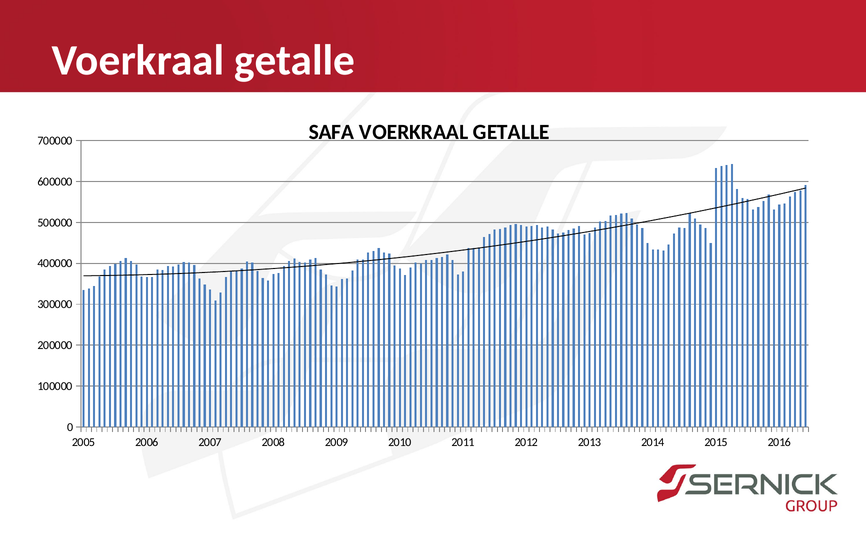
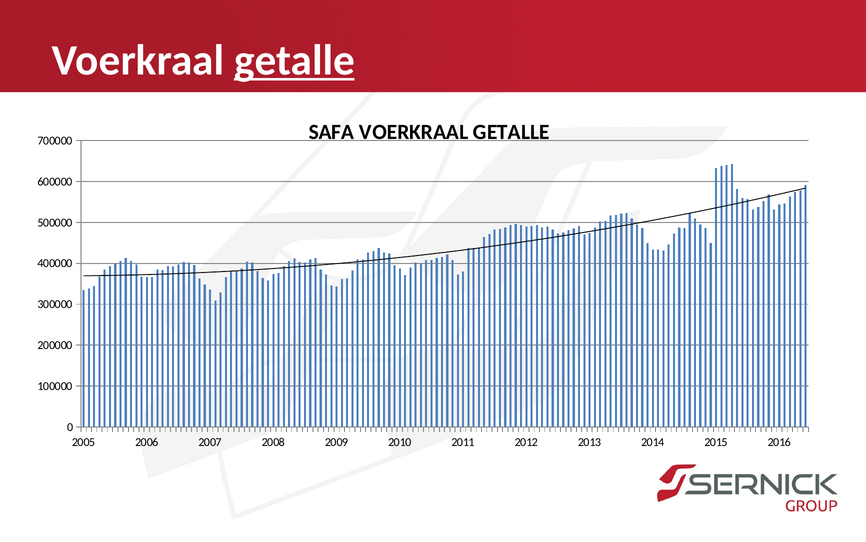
getalle at (295, 61) underline: none -> present
